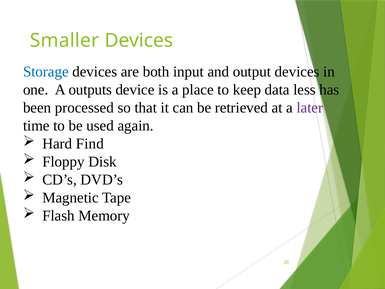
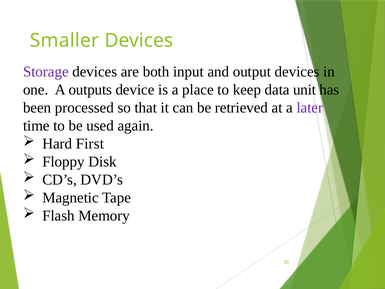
Storage colour: blue -> purple
less: less -> unit
Find: Find -> First
